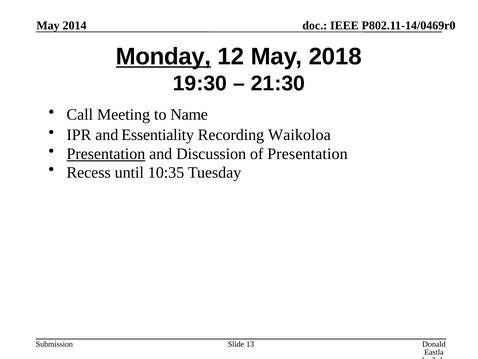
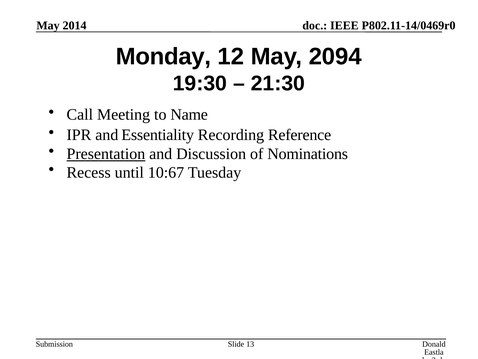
Monday underline: present -> none
2018: 2018 -> 2094
Waikoloa: Waikoloa -> Reference
of Presentation: Presentation -> Nominations
10:35: 10:35 -> 10:67
